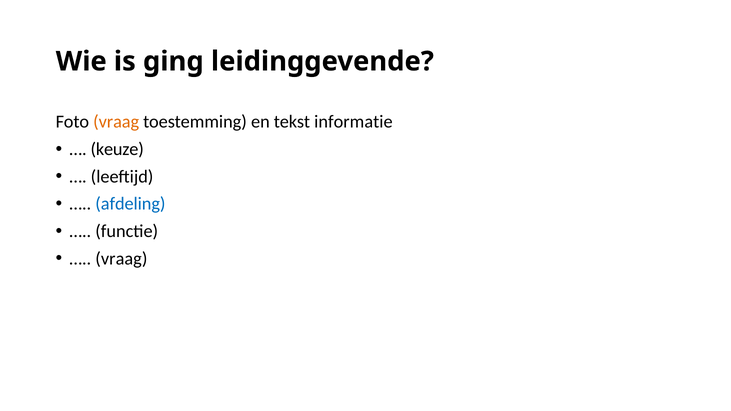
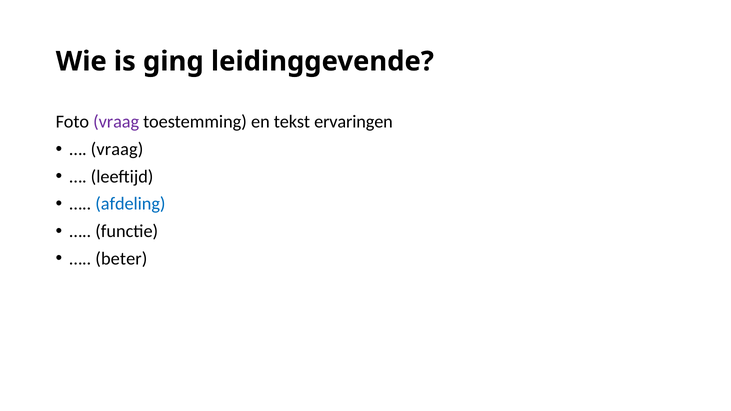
vraag at (116, 122) colour: orange -> purple
informatie: informatie -> ervaringen
keuze at (117, 149): keuze -> vraag
vraag at (121, 259): vraag -> beter
